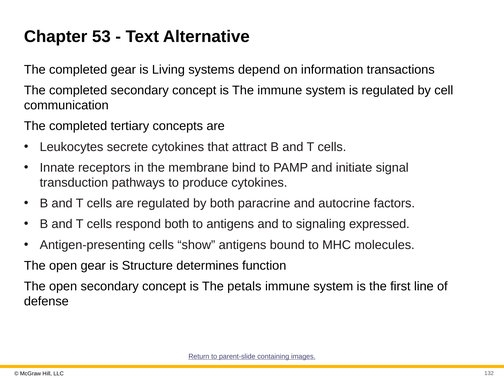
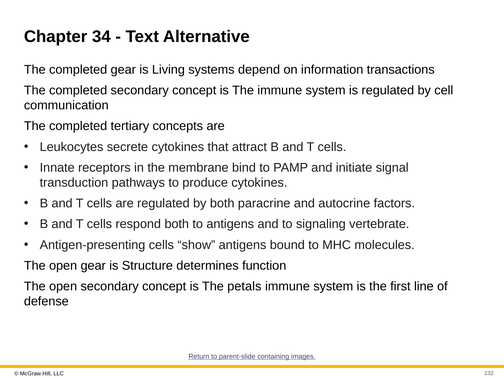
53: 53 -> 34
expressed: expressed -> vertebrate
